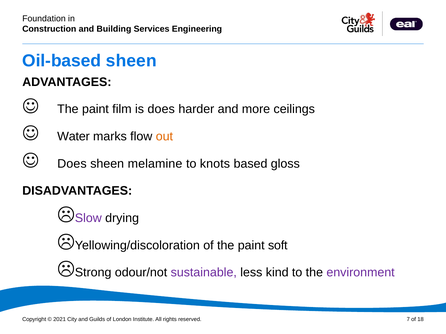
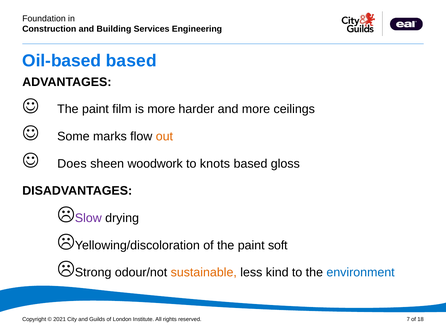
Oil-based sheen: sheen -> based
is does: does -> more
Water: Water -> Some
melamine: melamine -> woodwork
sustainable colour: purple -> orange
environment colour: purple -> blue
